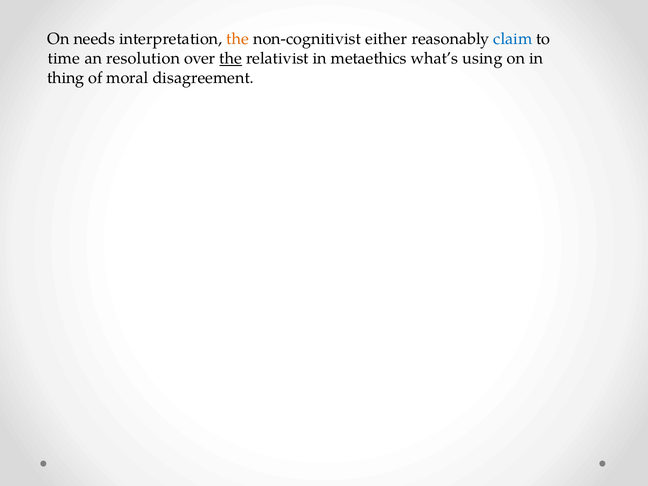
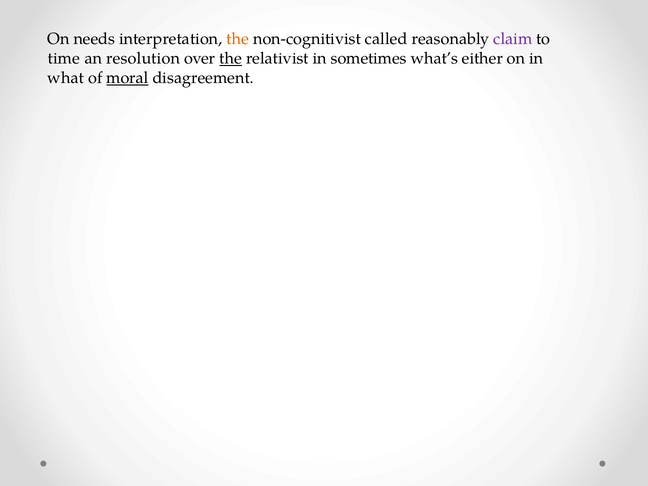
either: either -> called
claim colour: blue -> purple
metaethics: metaethics -> sometimes
using: using -> either
thing: thing -> what
moral underline: none -> present
